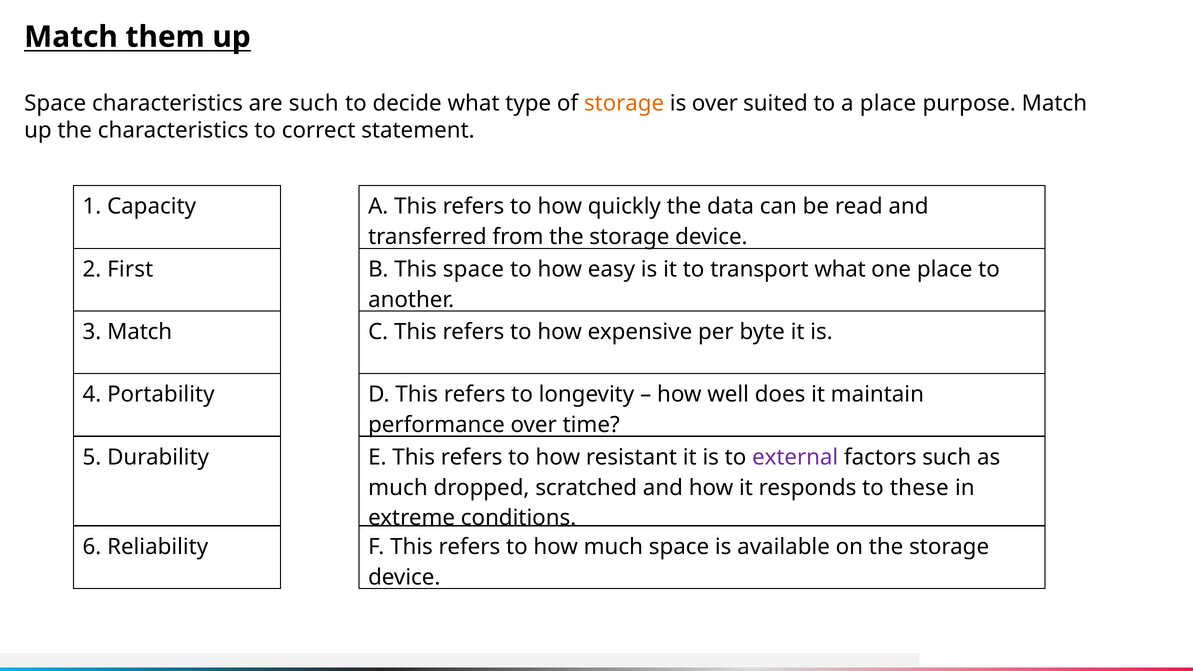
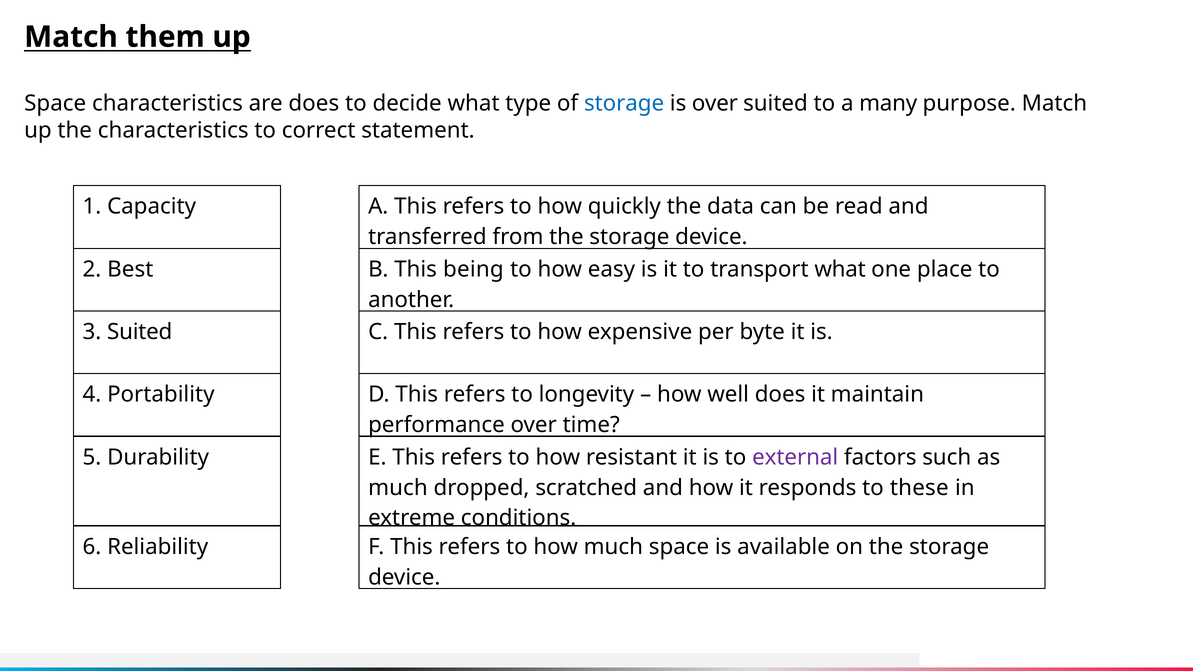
are such: such -> does
storage at (624, 104) colour: orange -> blue
a place: place -> many
First: First -> Best
This space: space -> being
3 Match: Match -> Suited
